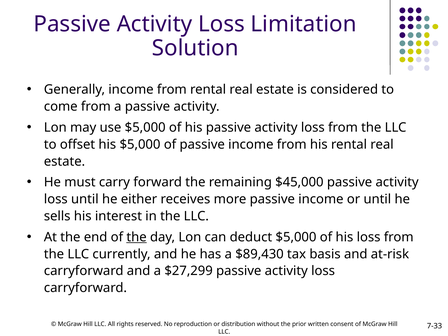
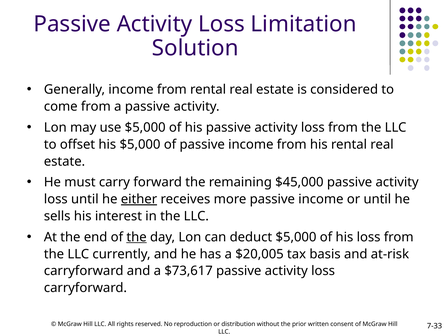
either underline: none -> present
$89,430: $89,430 -> $20,005
$27,299: $27,299 -> $73,617
